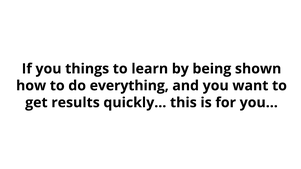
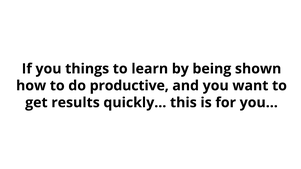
everything: everything -> productive
